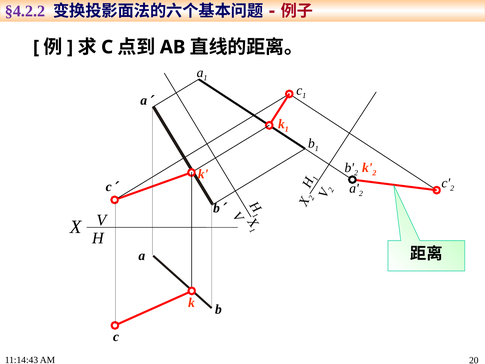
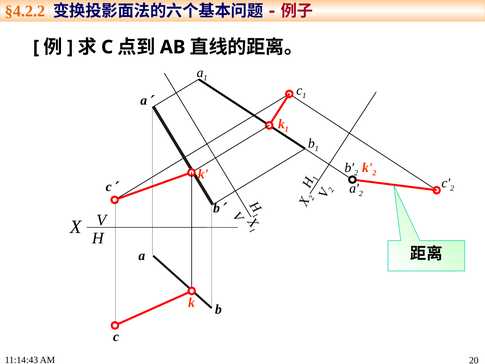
§4.2.2 colour: purple -> orange
